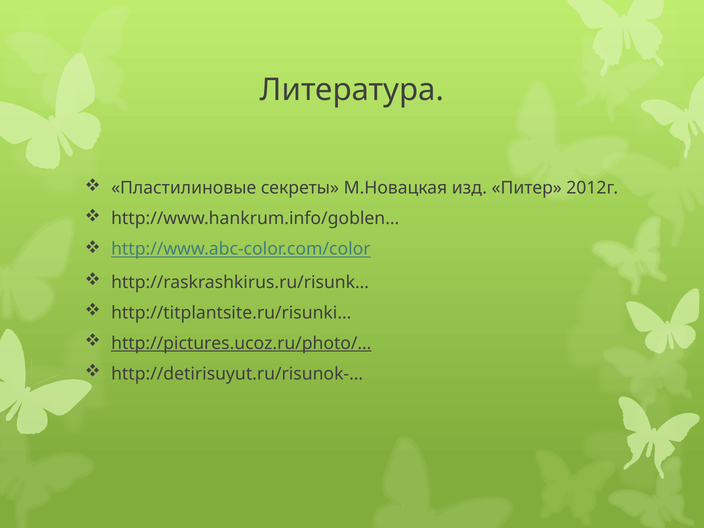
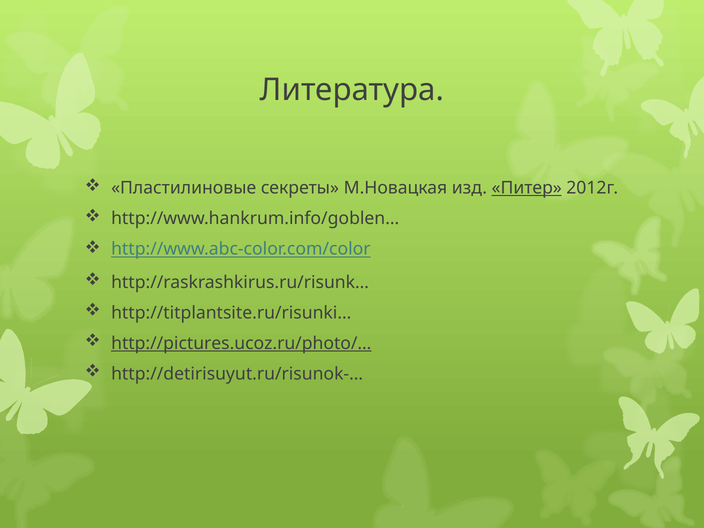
Питер underline: none -> present
